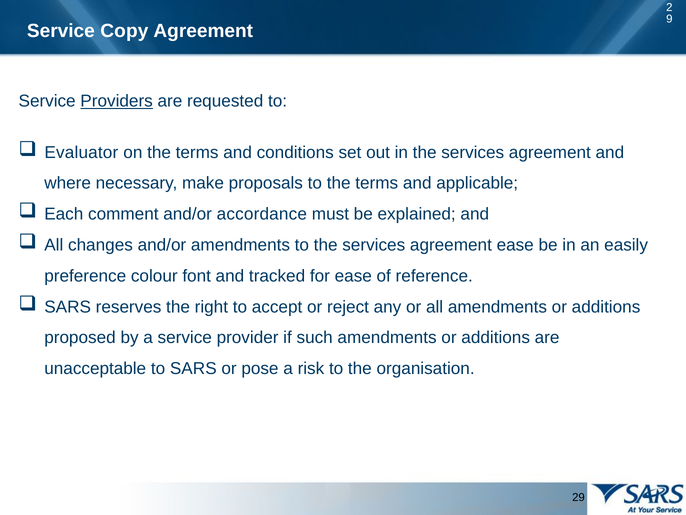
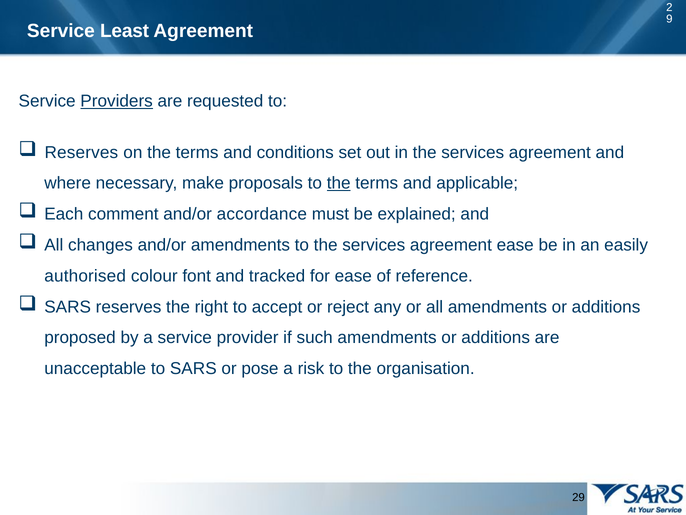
Copy: Copy -> Least
Evaluator at (81, 152): Evaluator -> Reserves
the at (339, 183) underline: none -> present
preference: preference -> authorised
